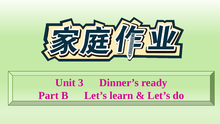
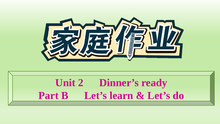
3: 3 -> 2
